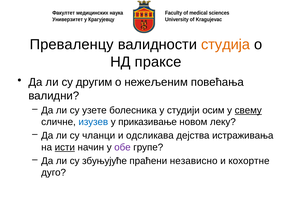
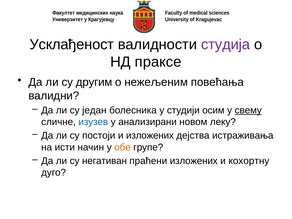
Преваленцу: Преваленцу -> Усклађеност
студија colour: orange -> purple
узете: узете -> један
приказивање: приказивање -> анализирани
чланци: чланци -> постоји
и одсликава: одсликава -> изложених
исти underline: present -> none
обе colour: purple -> orange
збуњујуће: збуњујуће -> негативан
праћени независно: независно -> изложених
кохортне: кохортне -> кохортну
